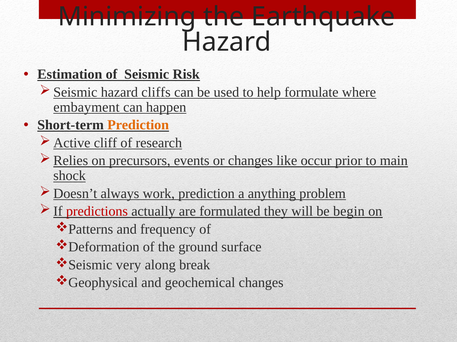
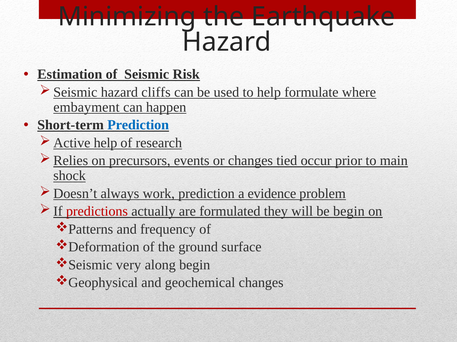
Prediction at (138, 125) colour: orange -> blue
cliff at (105, 143): cliff -> help
like: like -> tied
anything: anything -> evidence
along break: break -> begin
